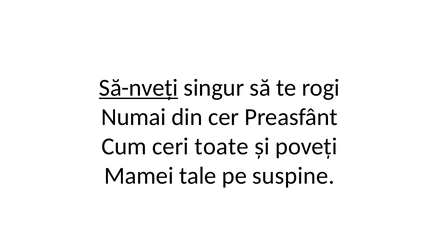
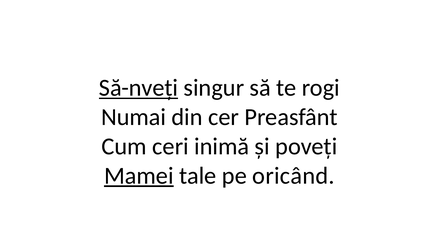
toate: toate -> inimă
Mamei underline: none -> present
suspine: suspine -> oricând
